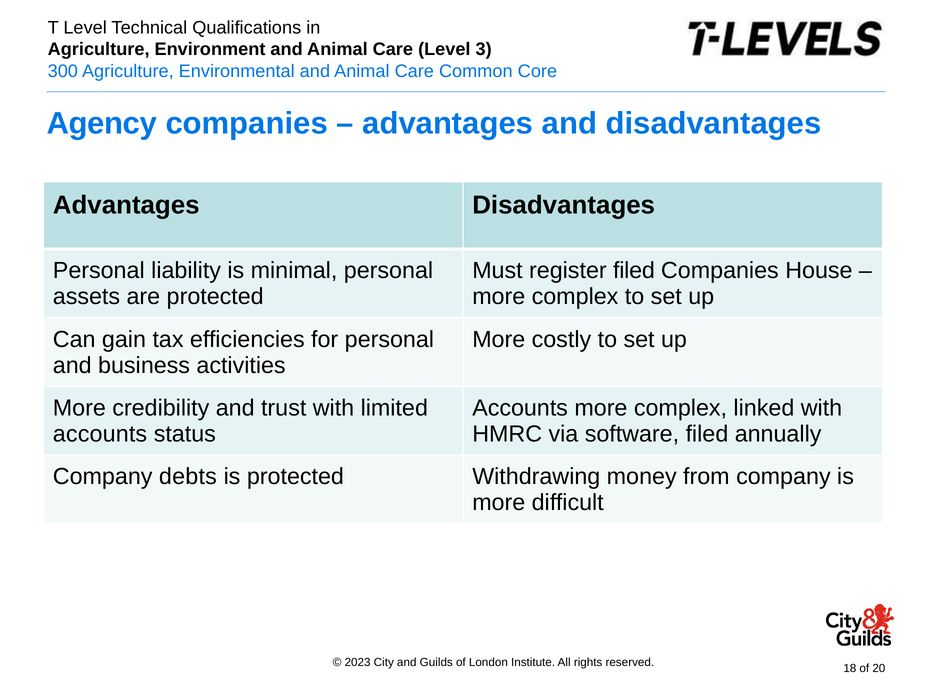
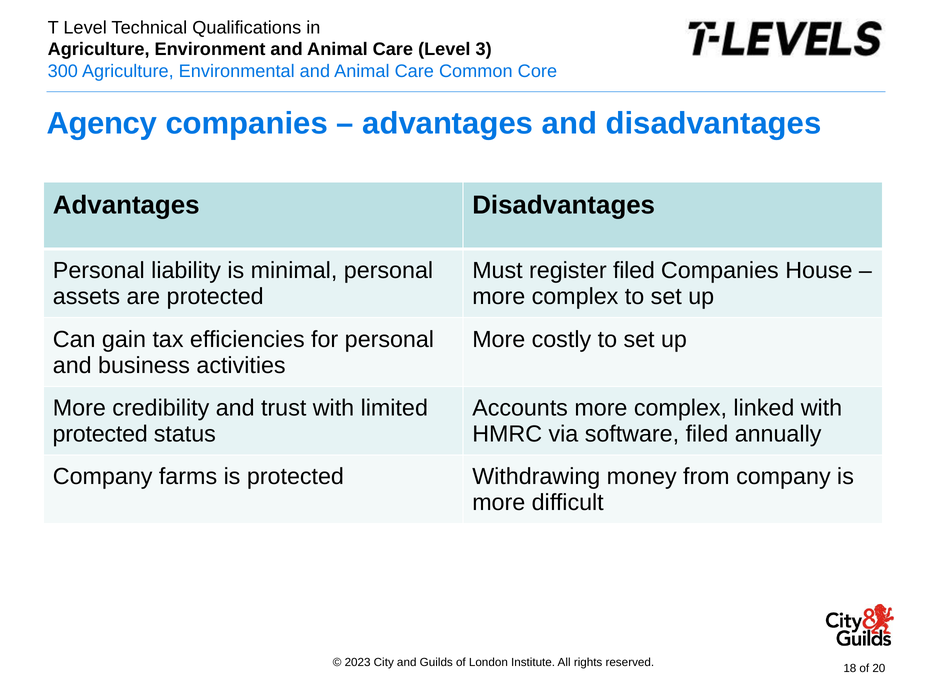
accounts at (100, 434): accounts -> protected
debts: debts -> farms
